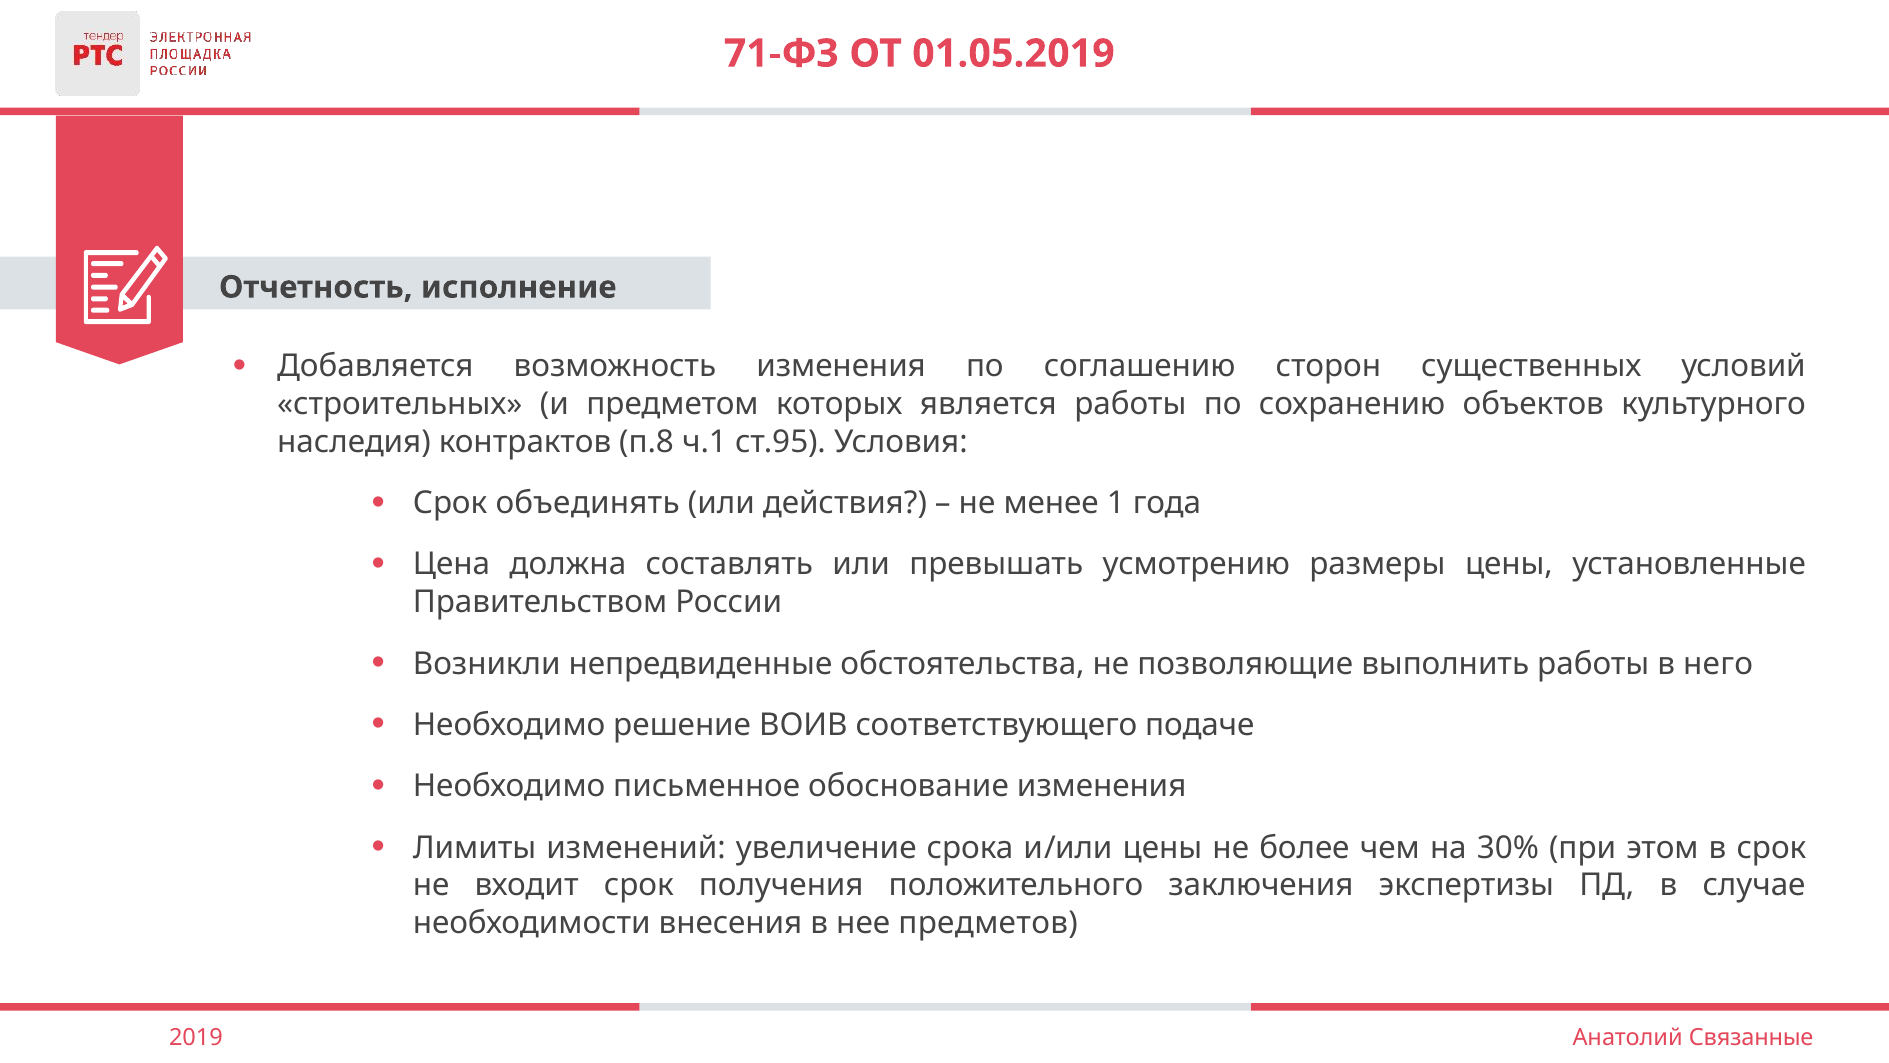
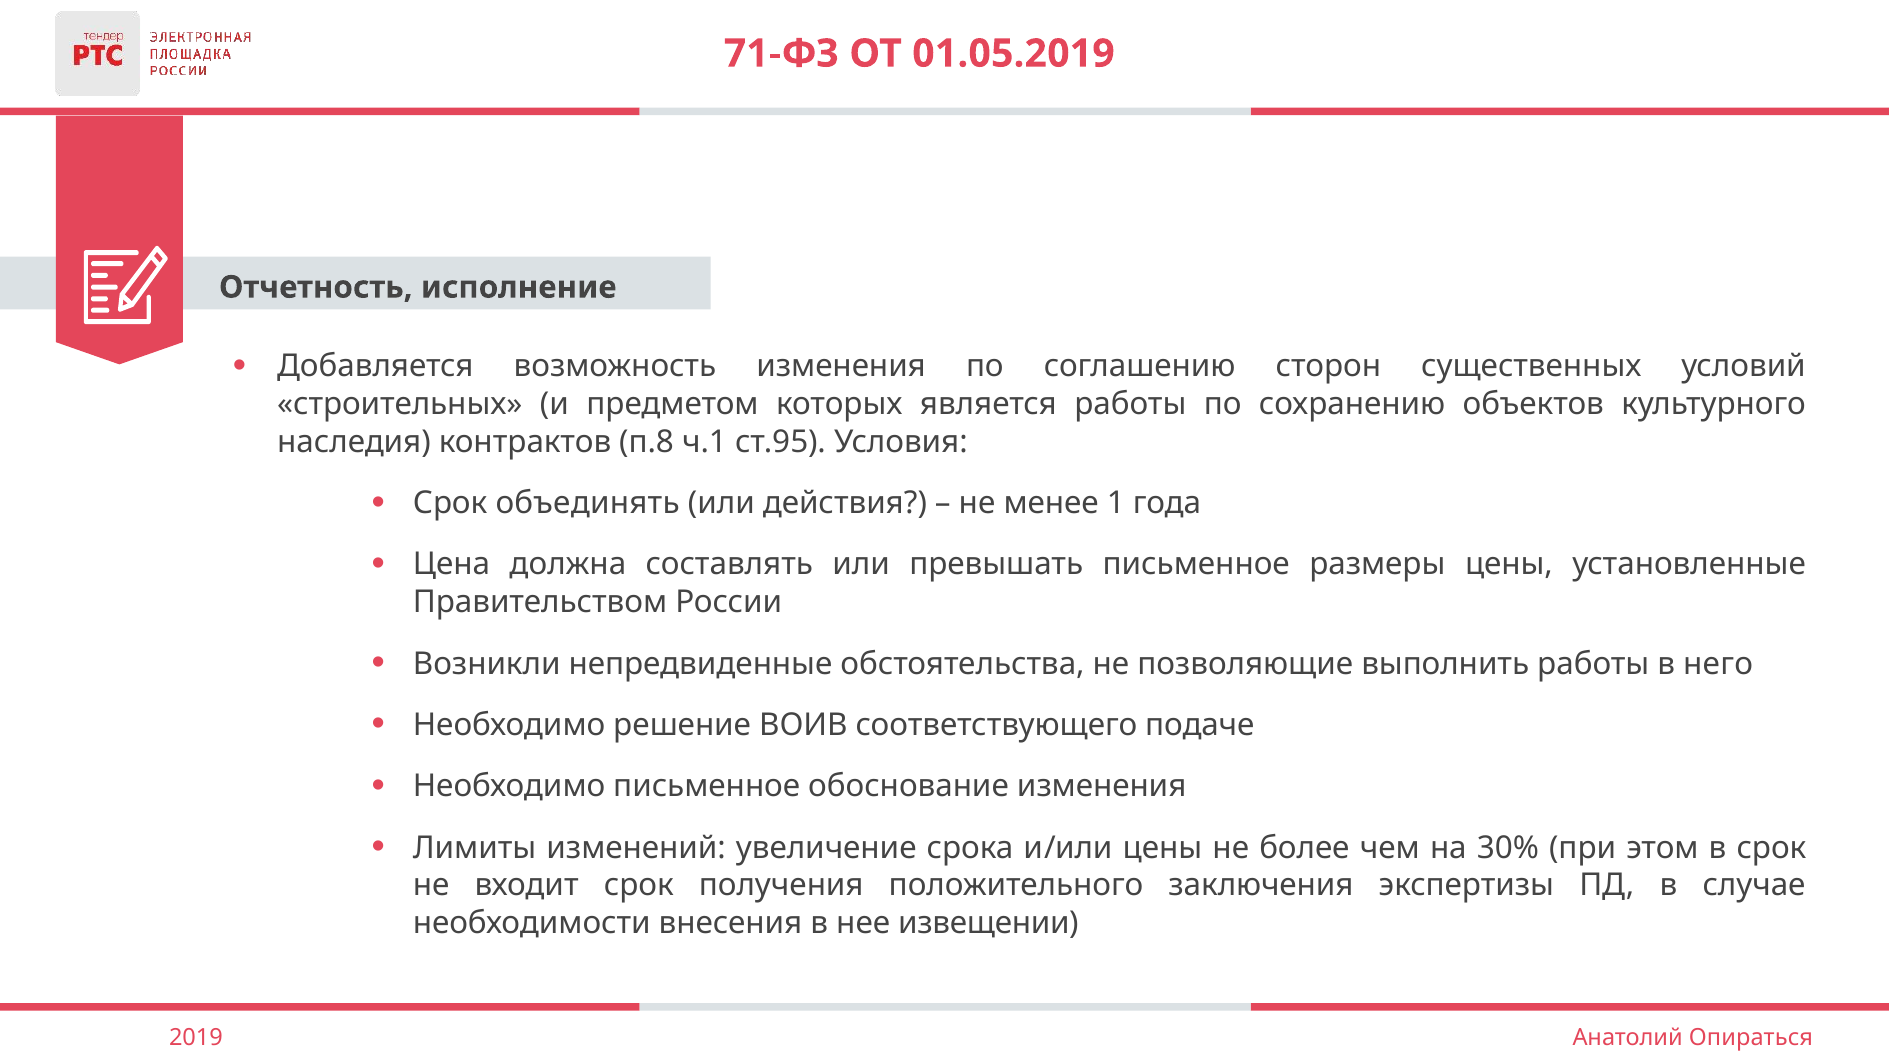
превышать усмотрению: усмотрению -> письменное
предметов: предметов -> извещении
Связанные: Связанные -> Опираться
